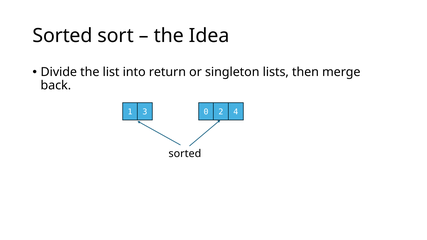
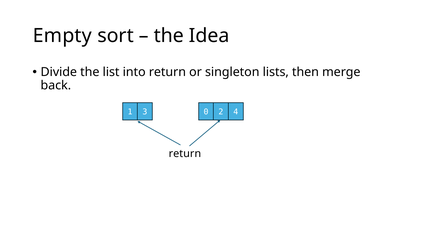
Sorted at (63, 36): Sorted -> Empty
sorted at (185, 154): sorted -> return
